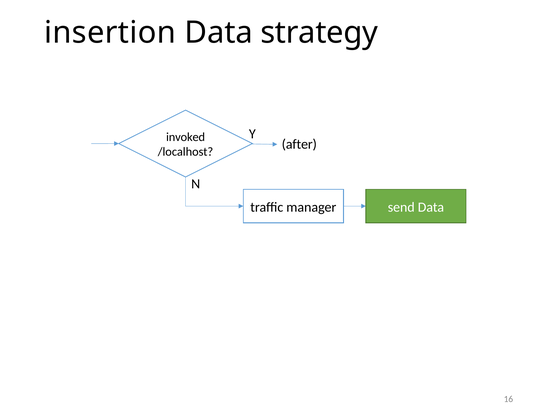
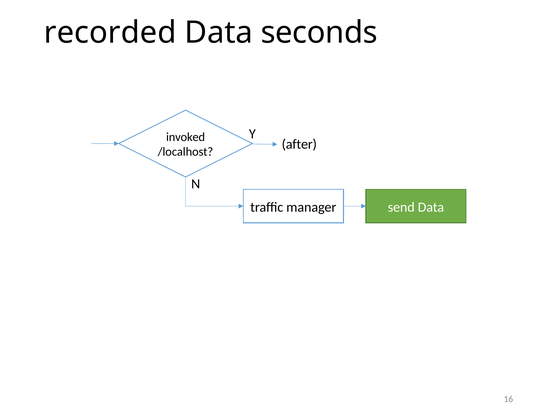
insertion: insertion -> recorded
strategy: strategy -> seconds
